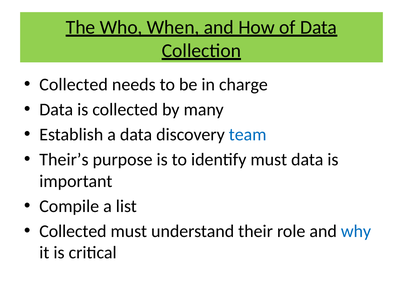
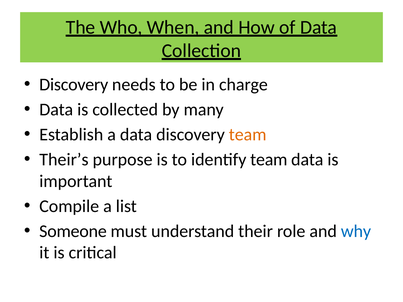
Collected at (74, 85): Collected -> Discovery
team at (248, 135) colour: blue -> orange
identify must: must -> team
Collected at (73, 231): Collected -> Someone
